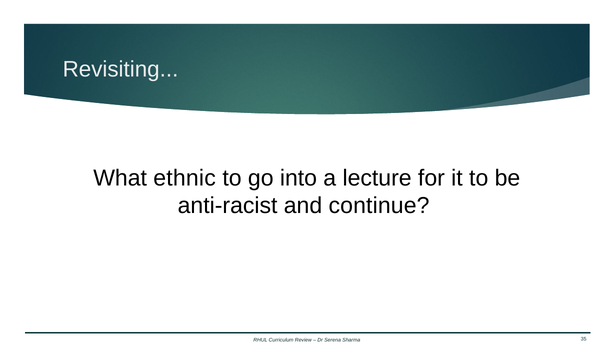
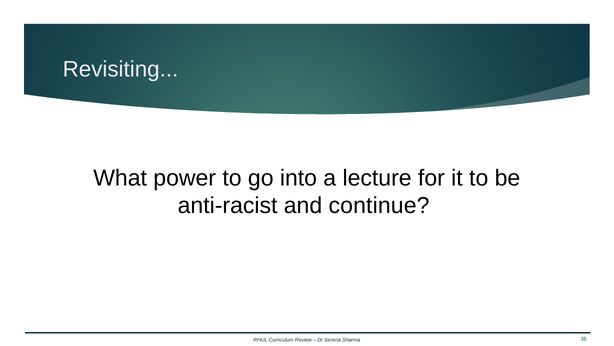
ethnic: ethnic -> power
